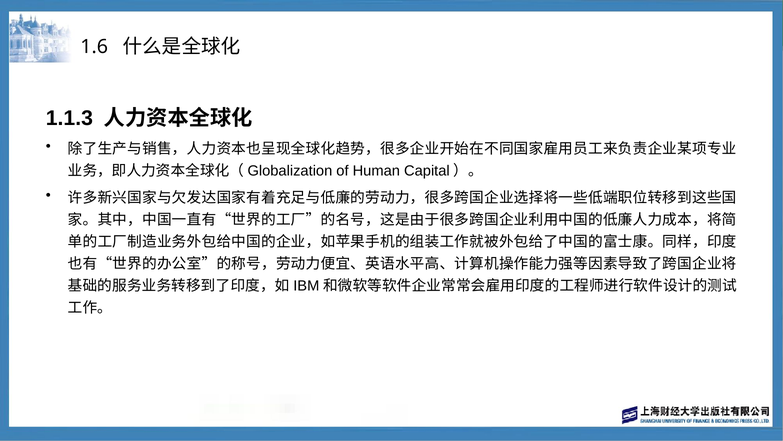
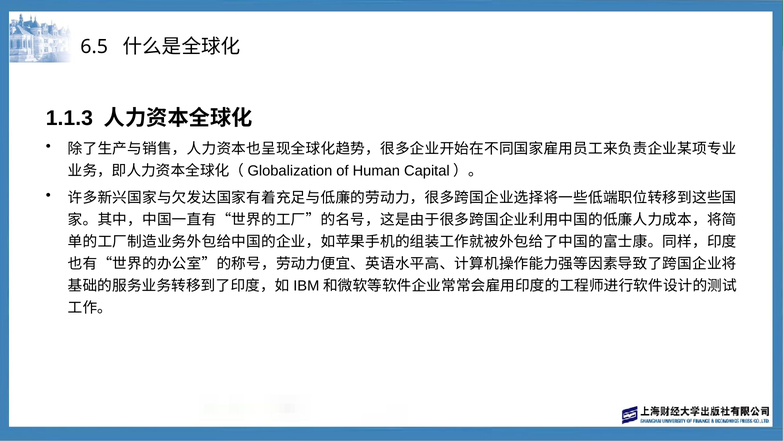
1.6: 1.6 -> 6.5
